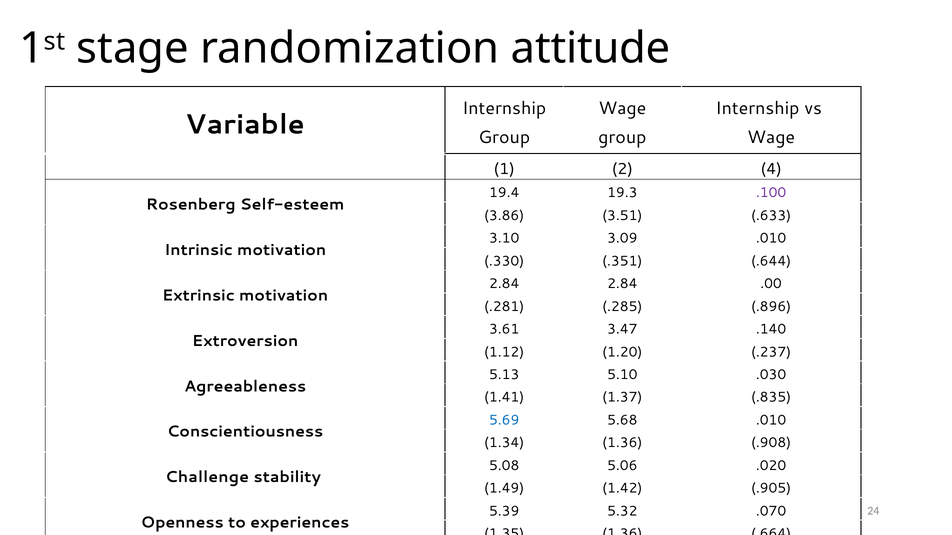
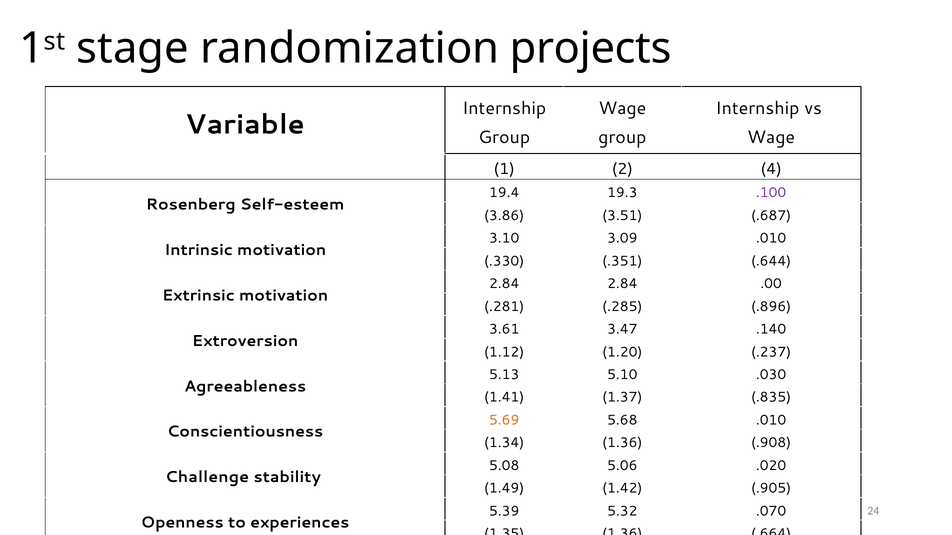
attitude: attitude -> projects
.633: .633 -> .687
5.69 colour: blue -> orange
